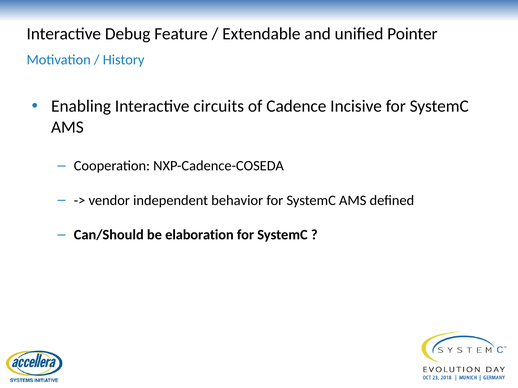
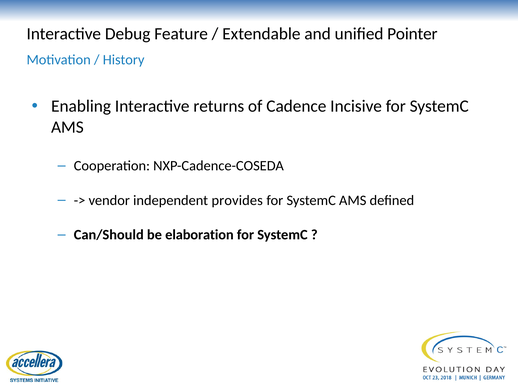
circuits: circuits -> returns
behavior: behavior -> provides
